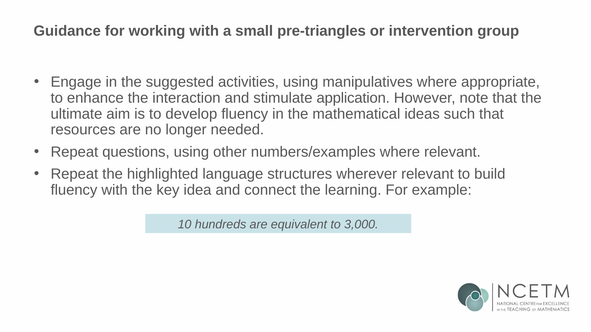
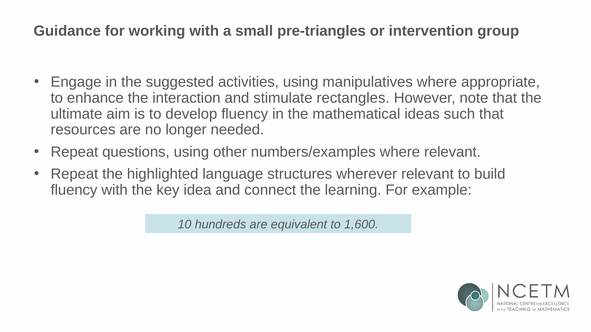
application: application -> rectangles
3,000: 3,000 -> 1,600
